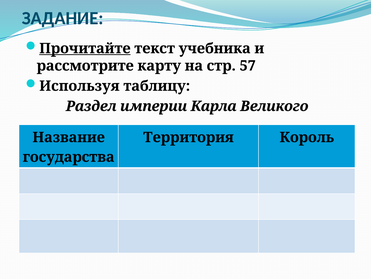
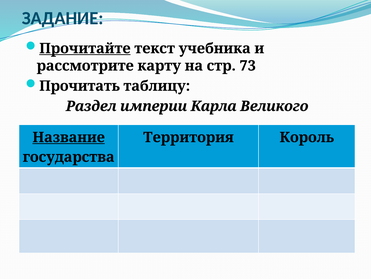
57: 57 -> 73
Используя: Используя -> Прочитать
Название underline: none -> present
